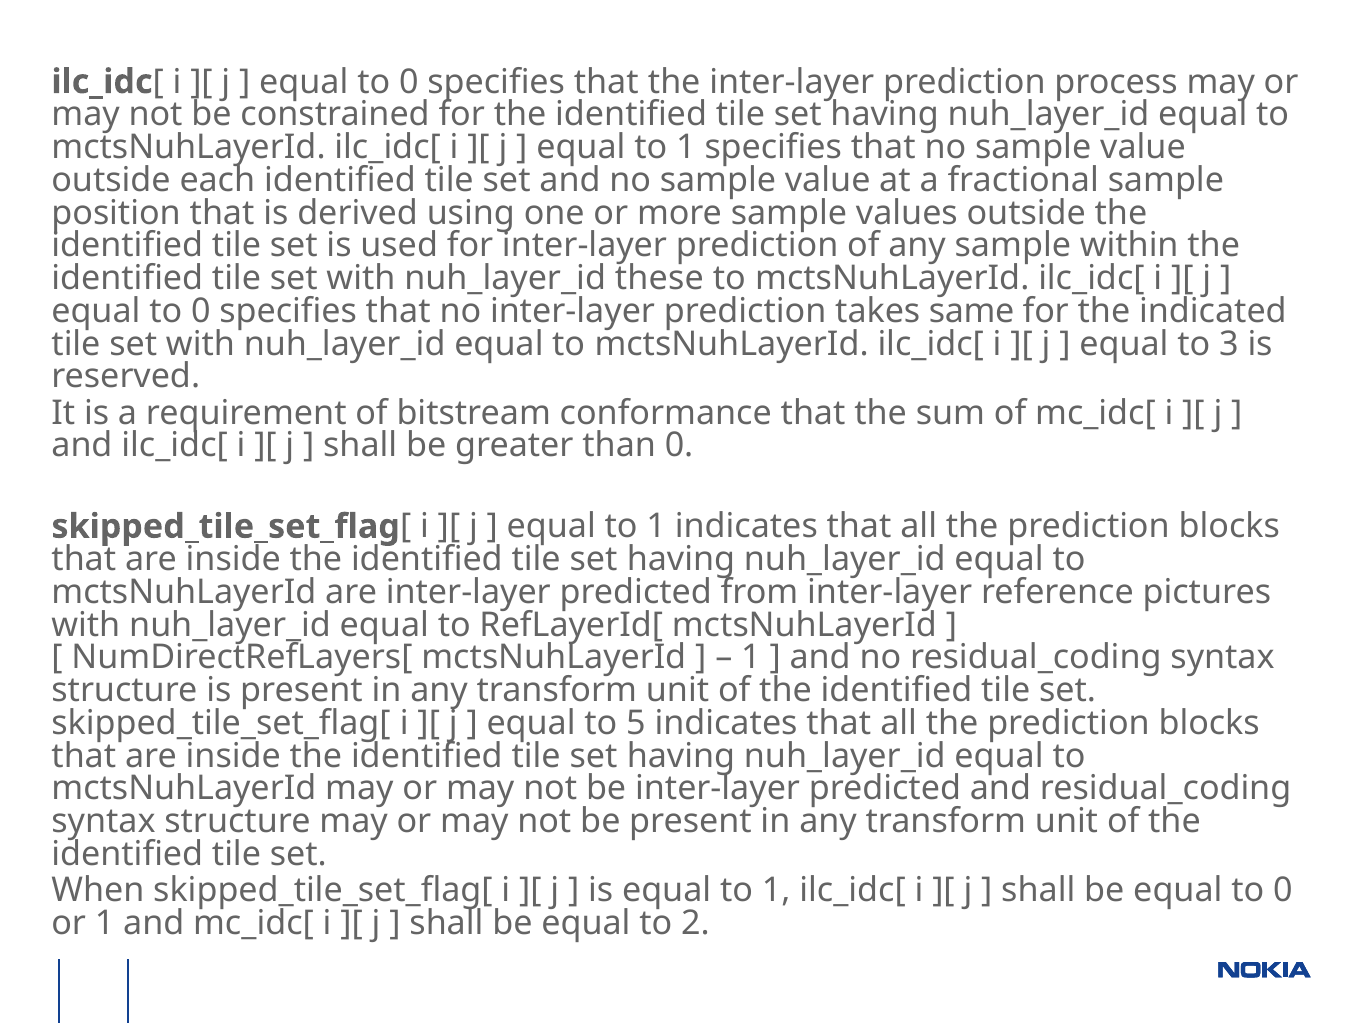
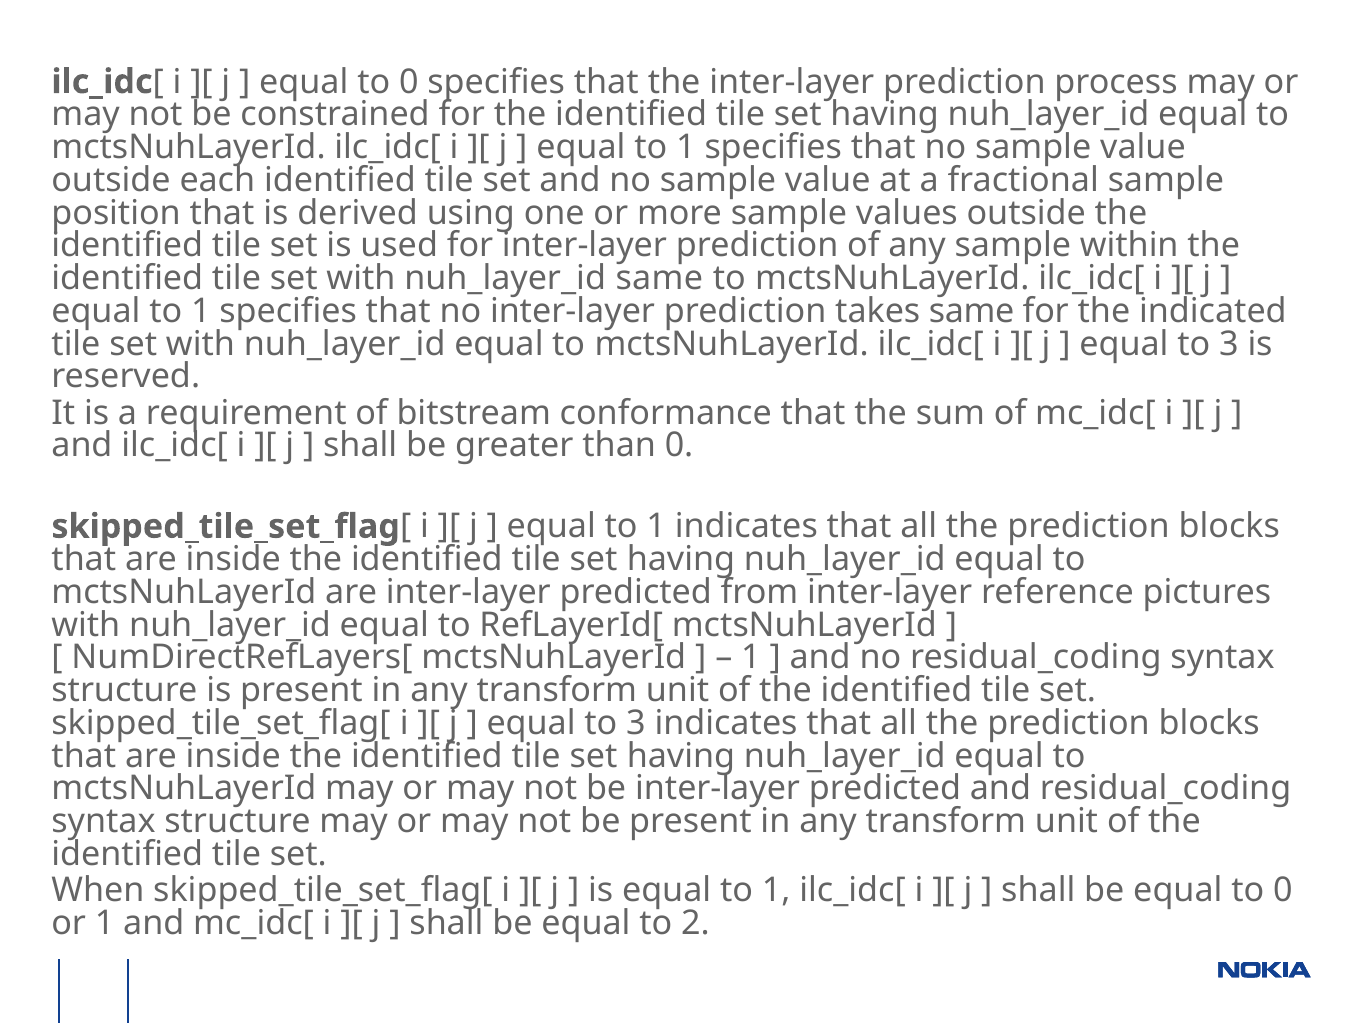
nuh_layer_id these: these -> same
0 at (201, 311): 0 -> 1
5 at (636, 723): 5 -> 3
